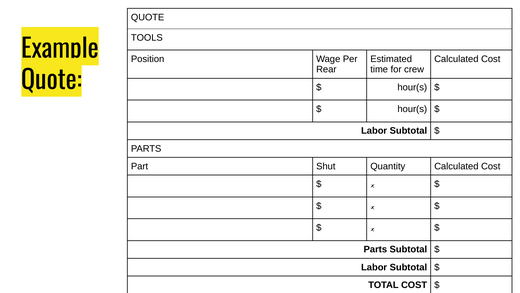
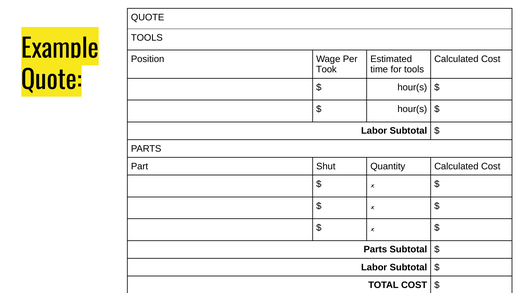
Rear: Rear -> Took
for crew: crew -> tools
